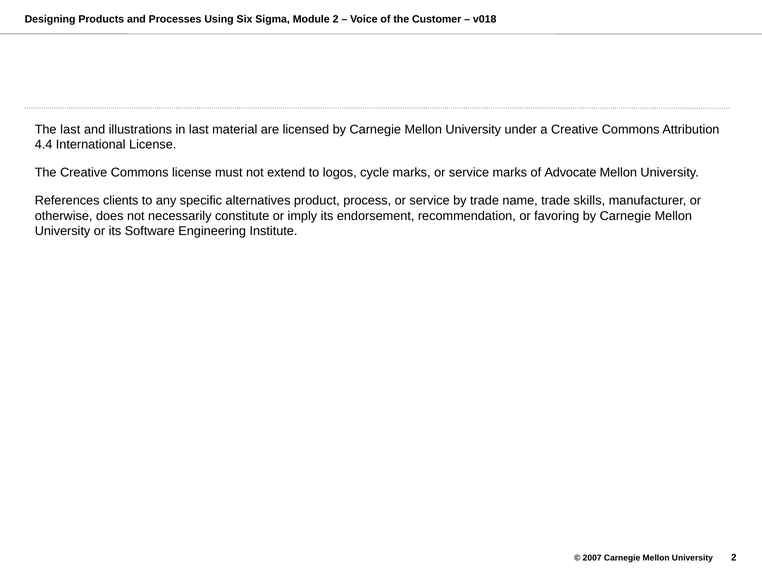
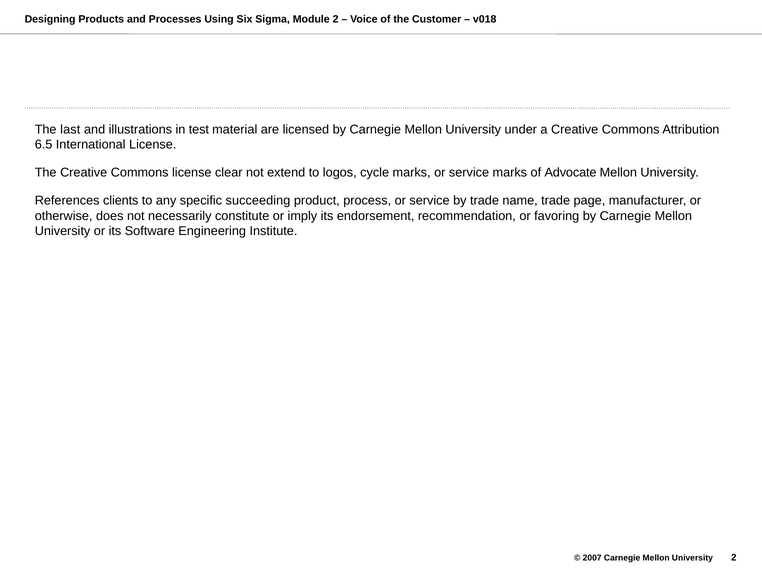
in last: last -> test
4.4: 4.4 -> 6.5
must: must -> clear
alternatives: alternatives -> succeeding
skills: skills -> page
